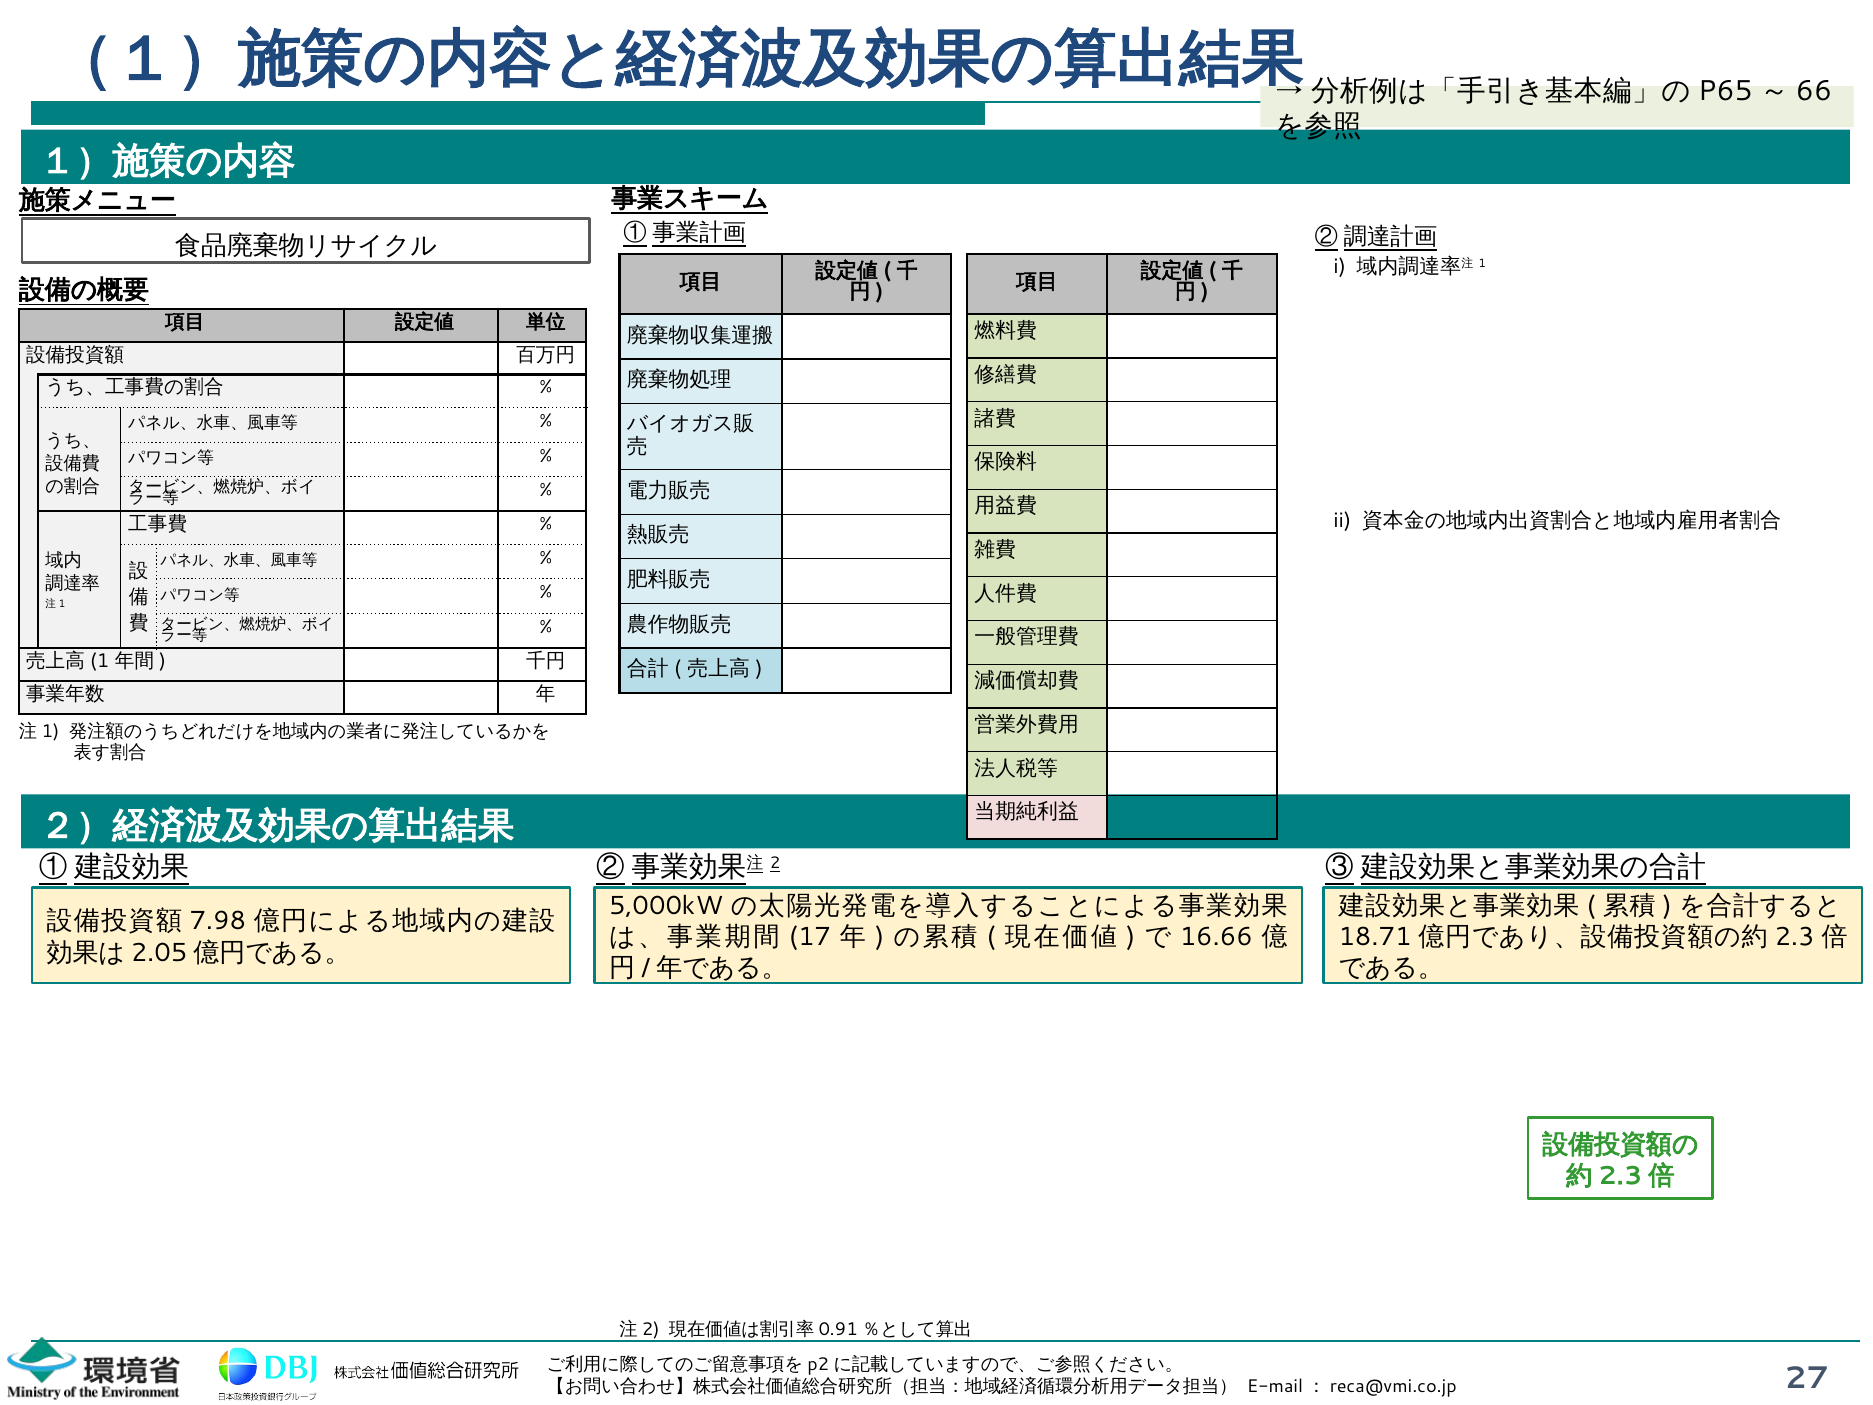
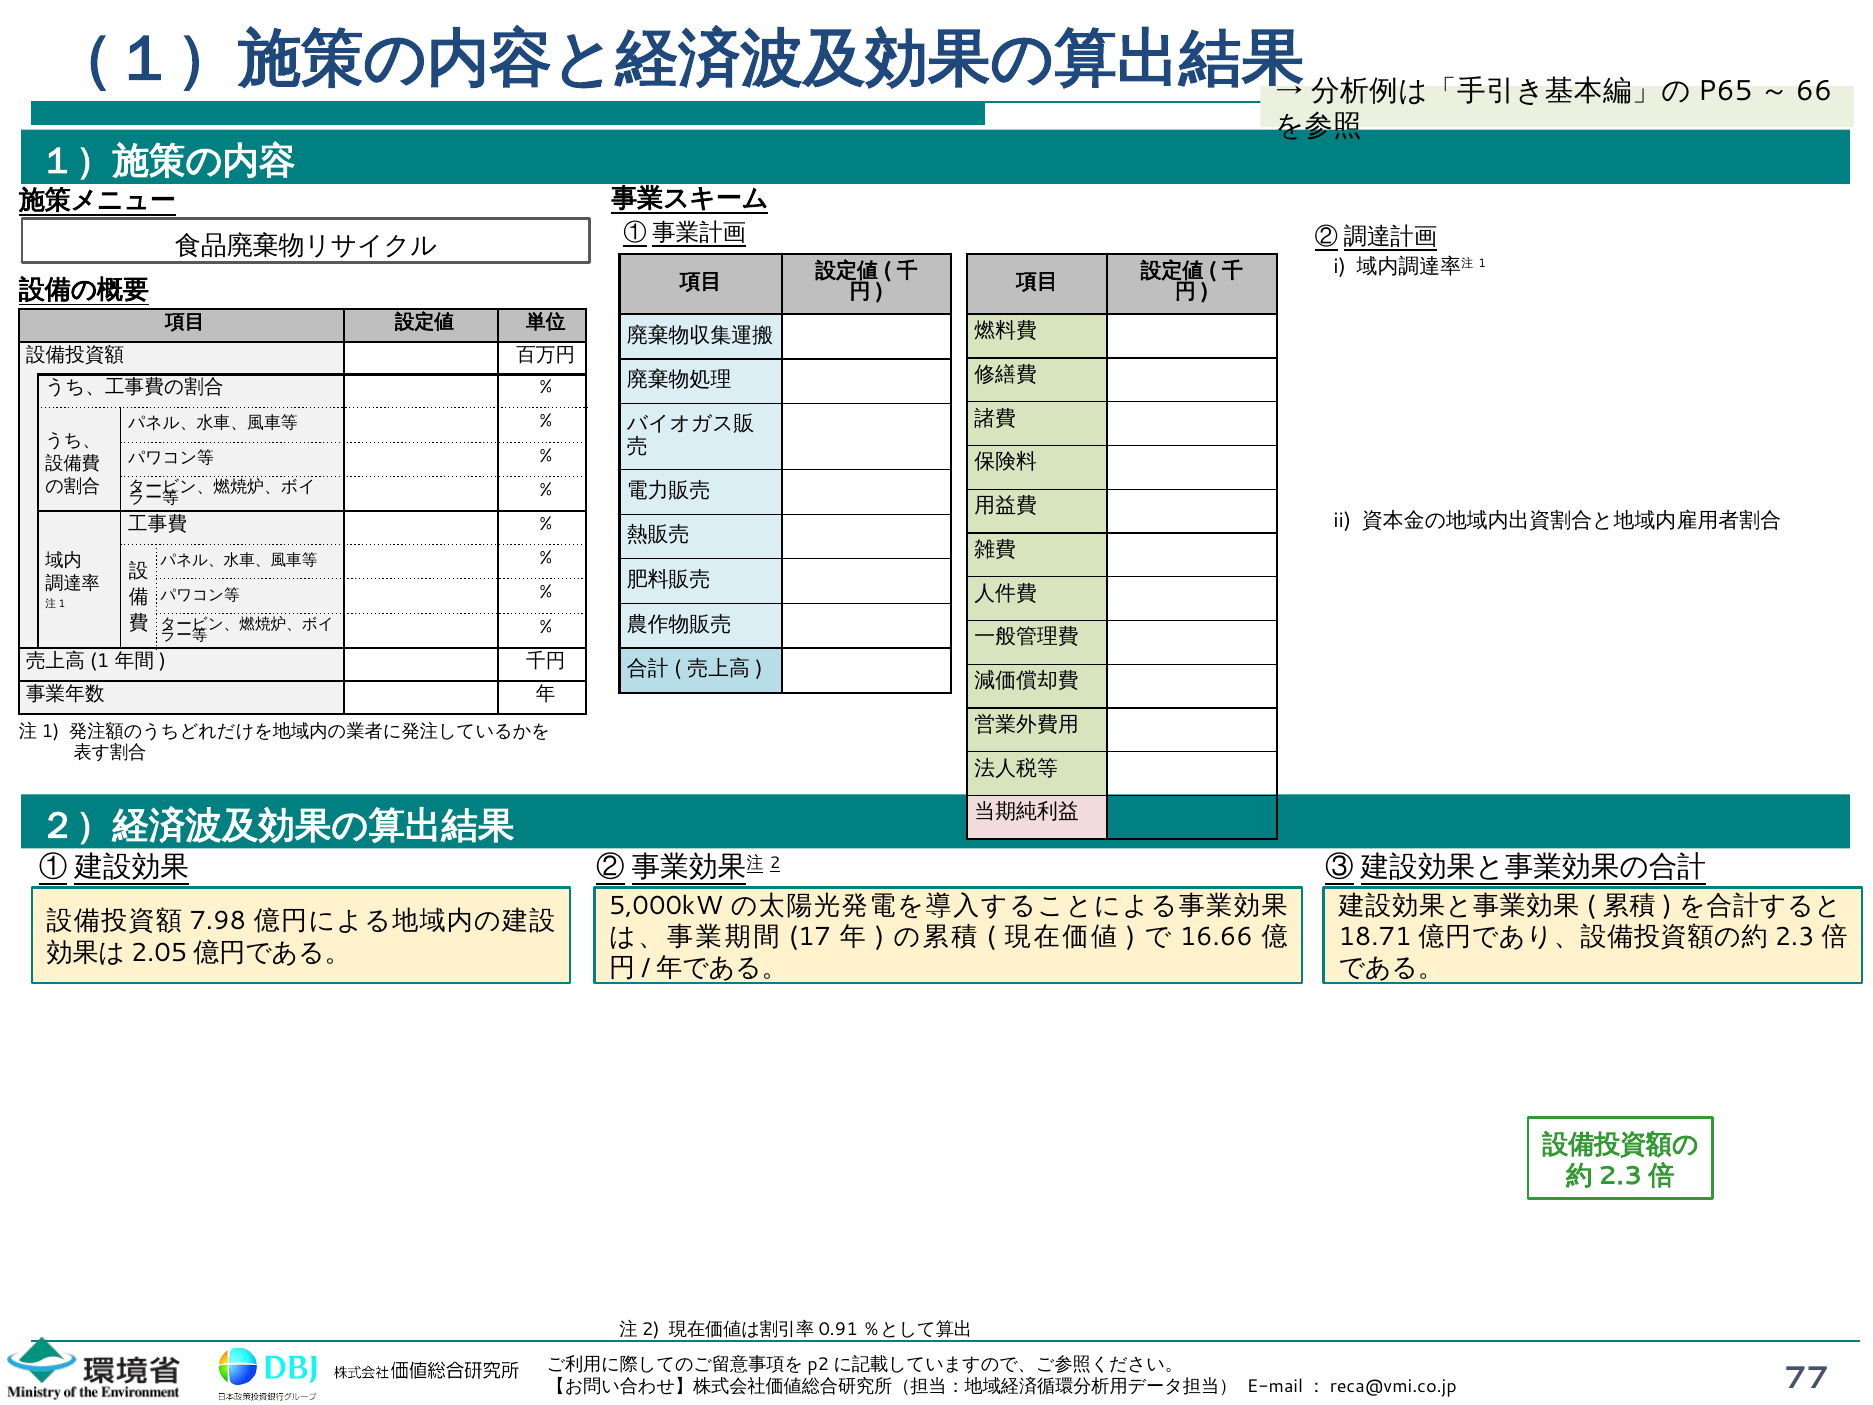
27: 27 -> 77
